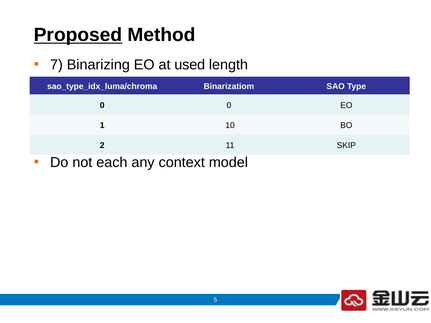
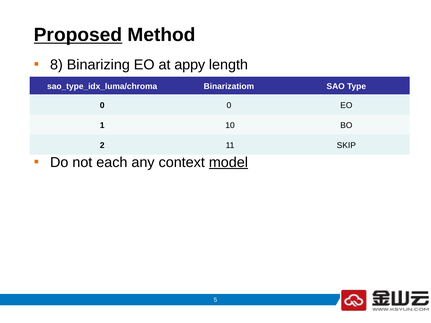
7: 7 -> 8
used: used -> appy
model underline: none -> present
